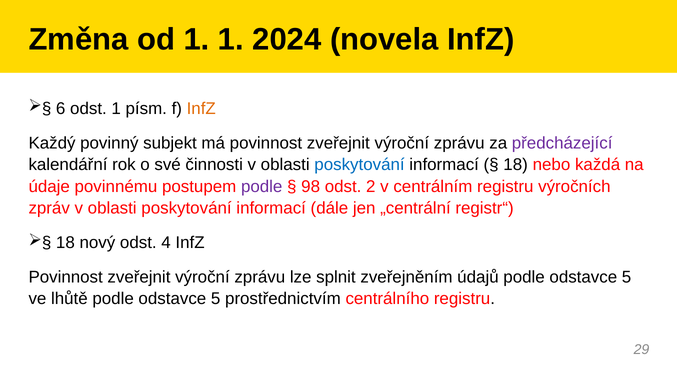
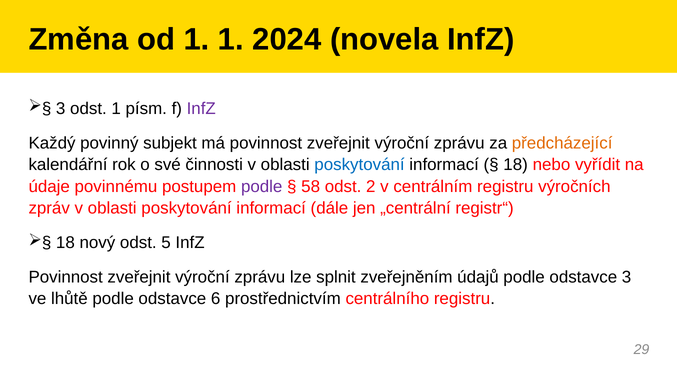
6 at (61, 109): 6 -> 3
InfZ at (201, 109) colour: orange -> purple
předcházející colour: purple -> orange
každá: každá -> vyřídit
98: 98 -> 58
4: 4 -> 5
údajů podle odstavce 5: 5 -> 3
lhůtě podle odstavce 5: 5 -> 6
